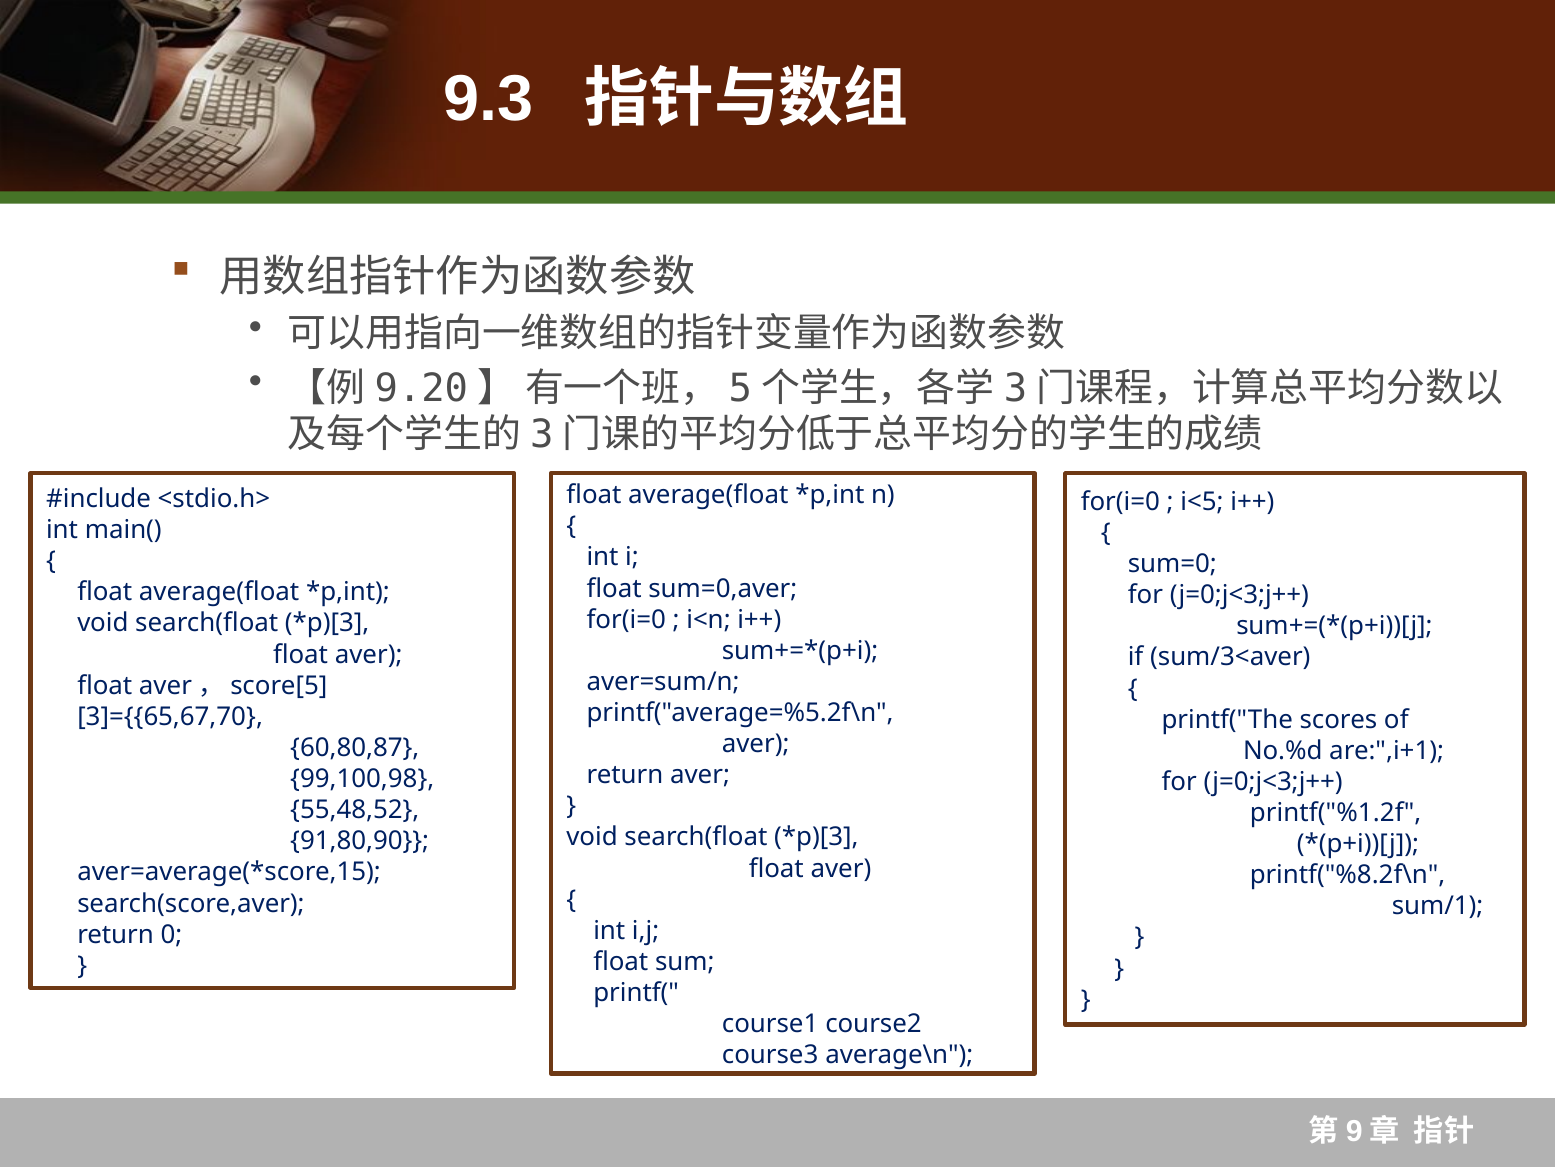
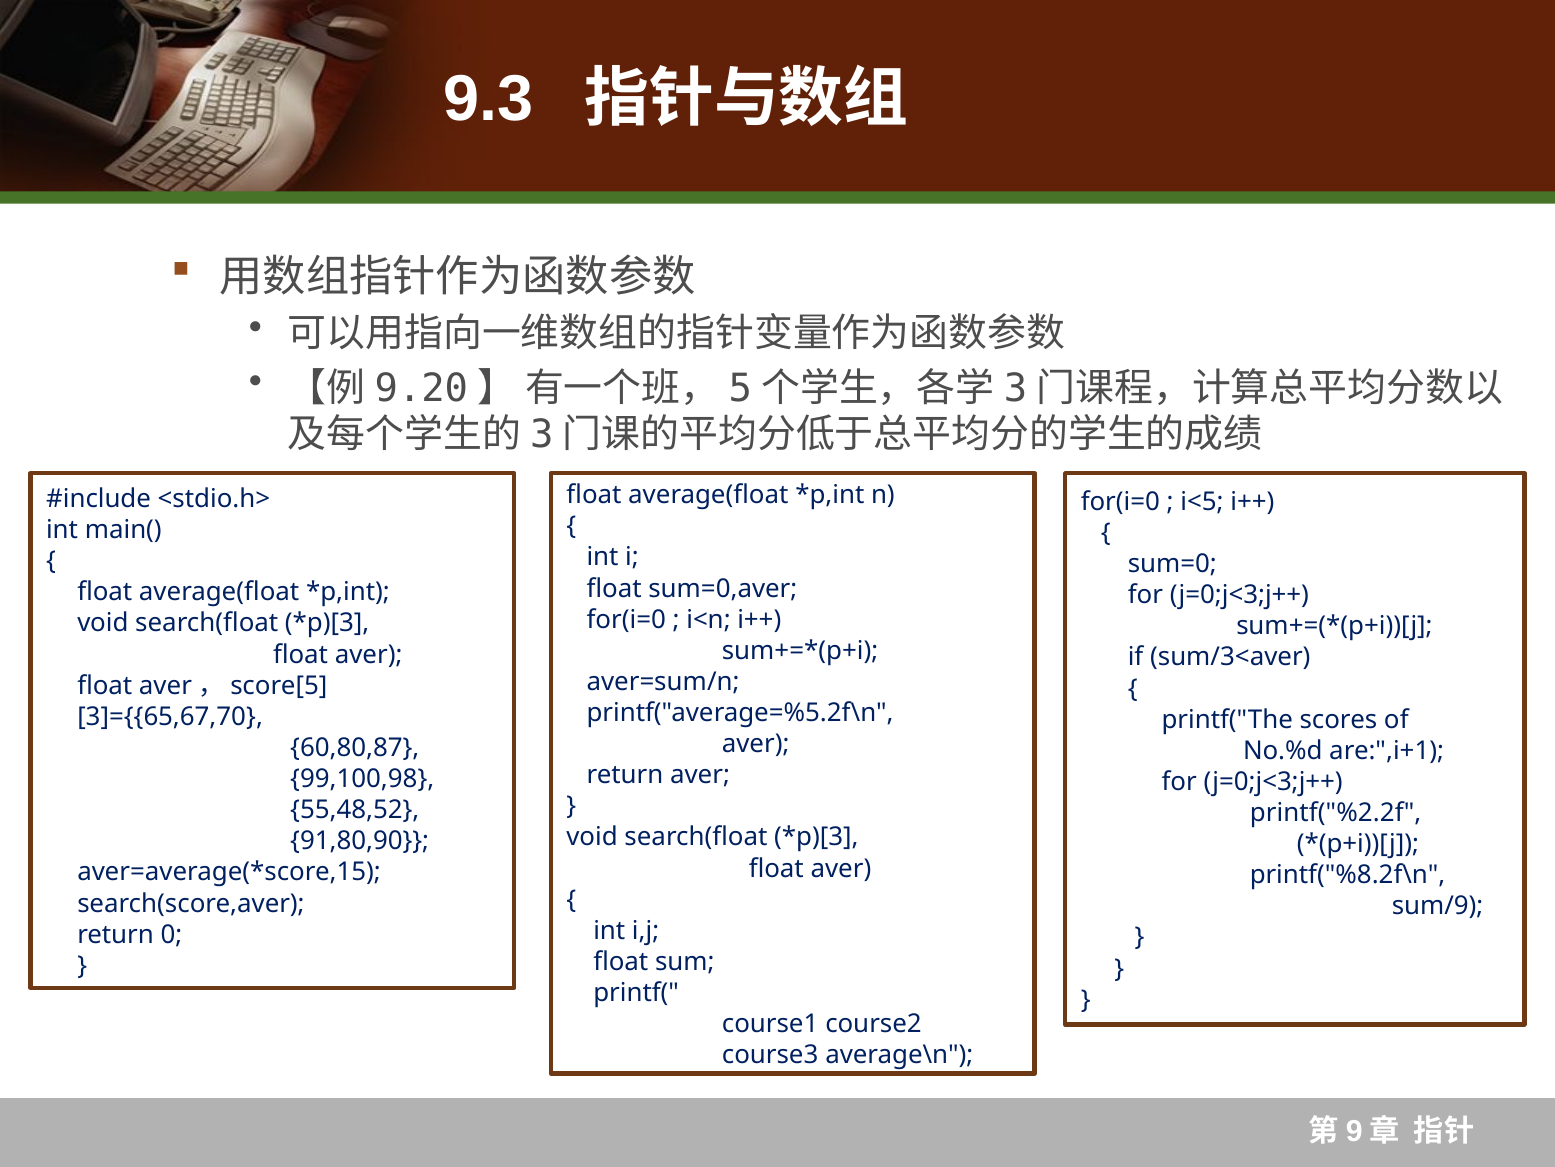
printf("%1.2f: printf("%1.2f -> printf("%2.2f
sum/1: sum/1 -> sum/9
